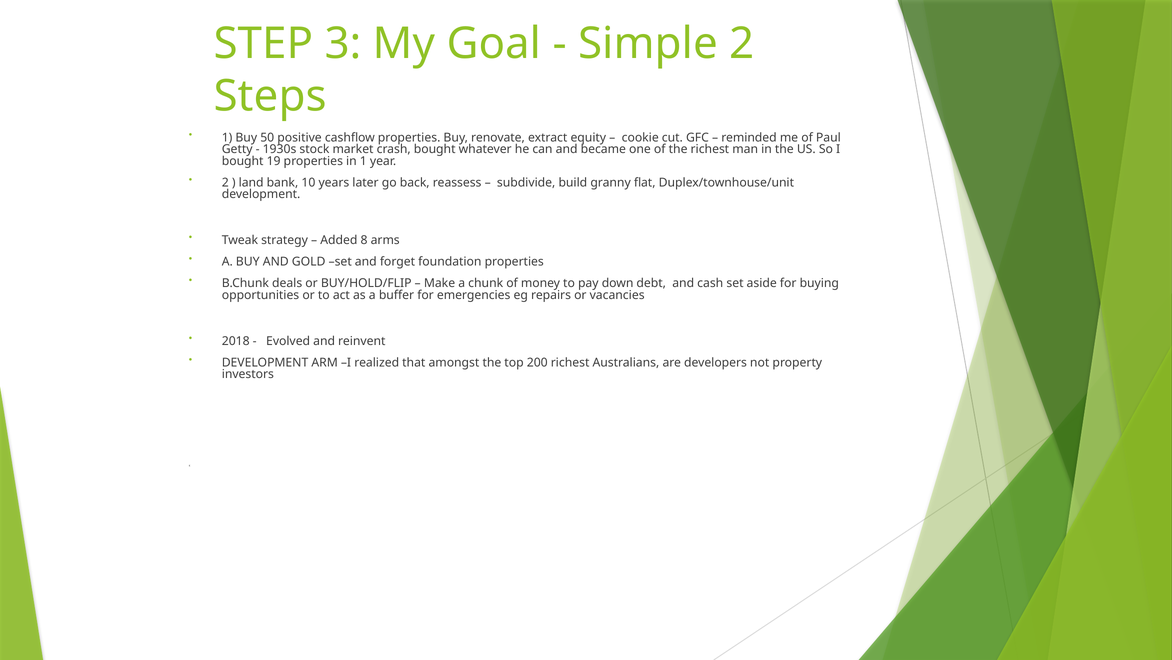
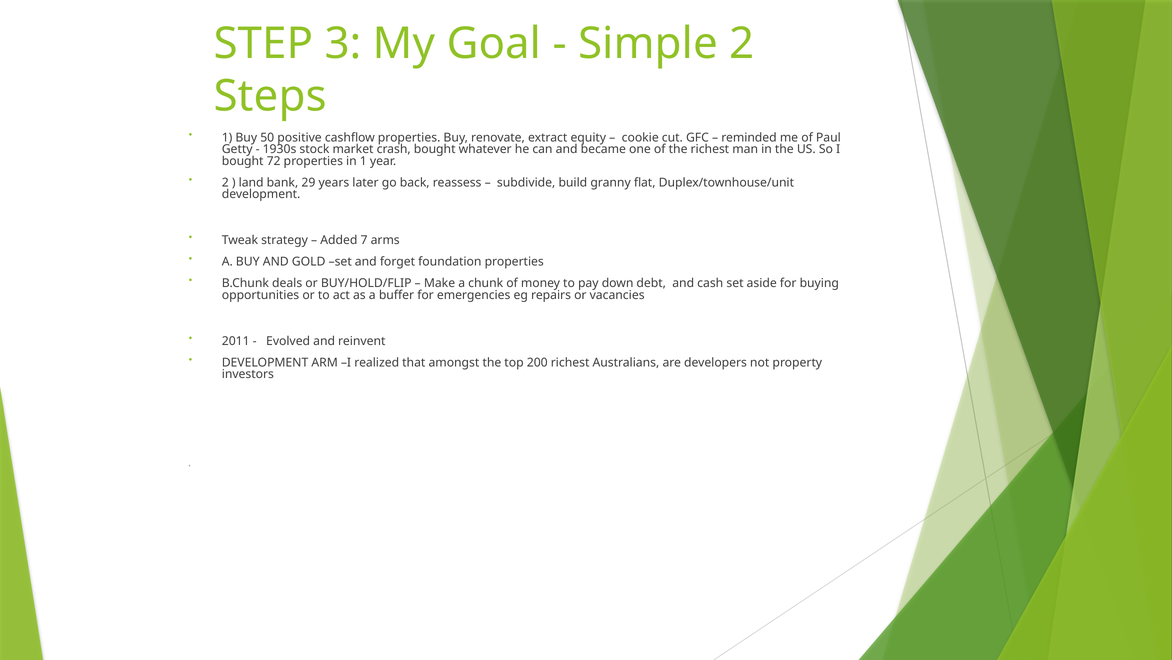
19: 19 -> 72
10: 10 -> 29
8: 8 -> 7
2018: 2018 -> 2011
